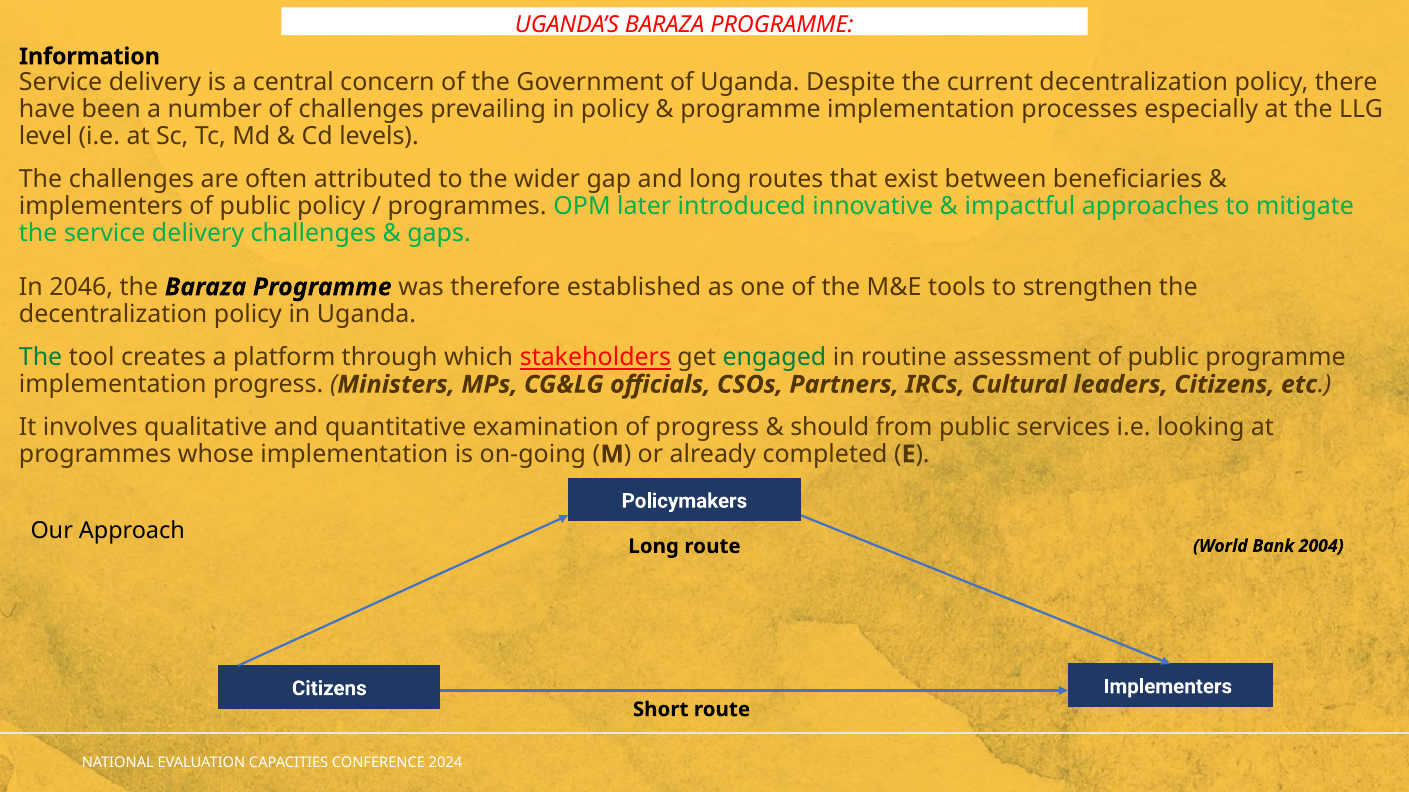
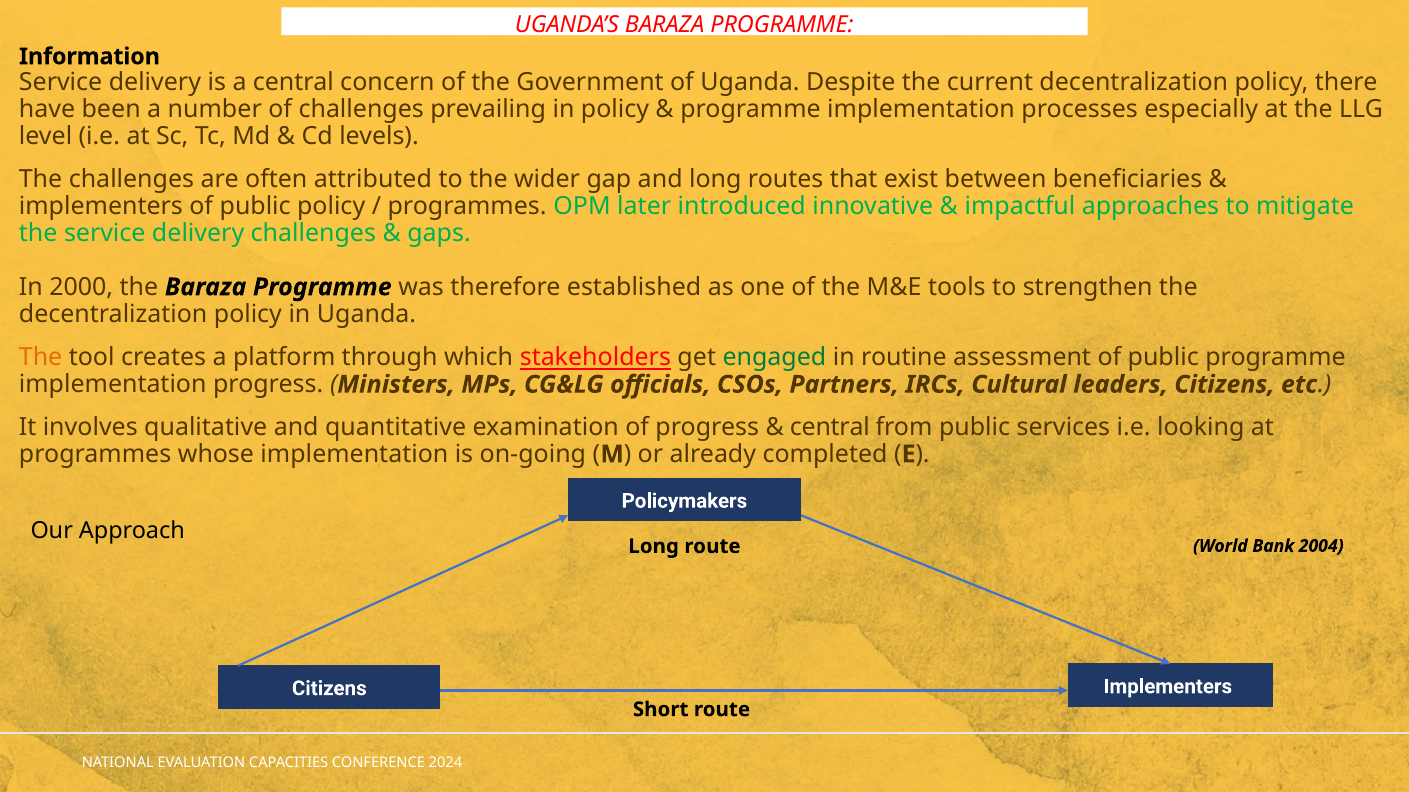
2046: 2046 -> 2000
The at (41, 358) colour: green -> orange
should at (830, 428): should -> central
